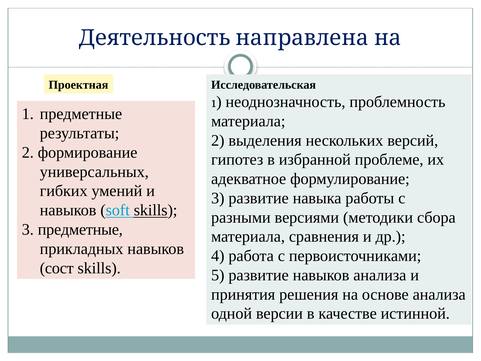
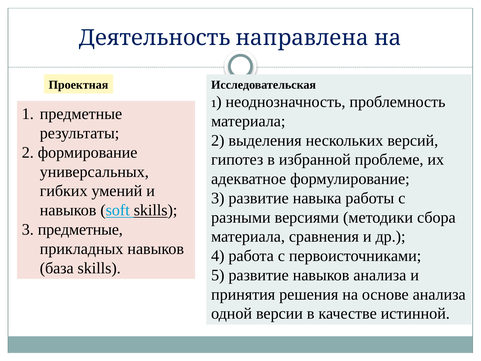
сост: сост -> база
